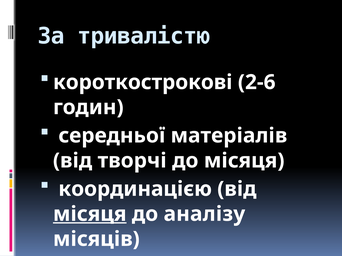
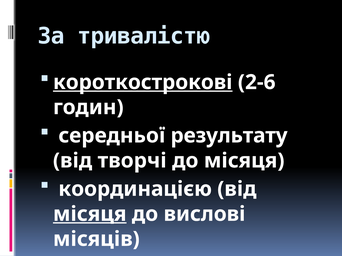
короткострокові underline: none -> present
матеріалів: матеріалів -> результату
аналізу: аналізу -> вислові
